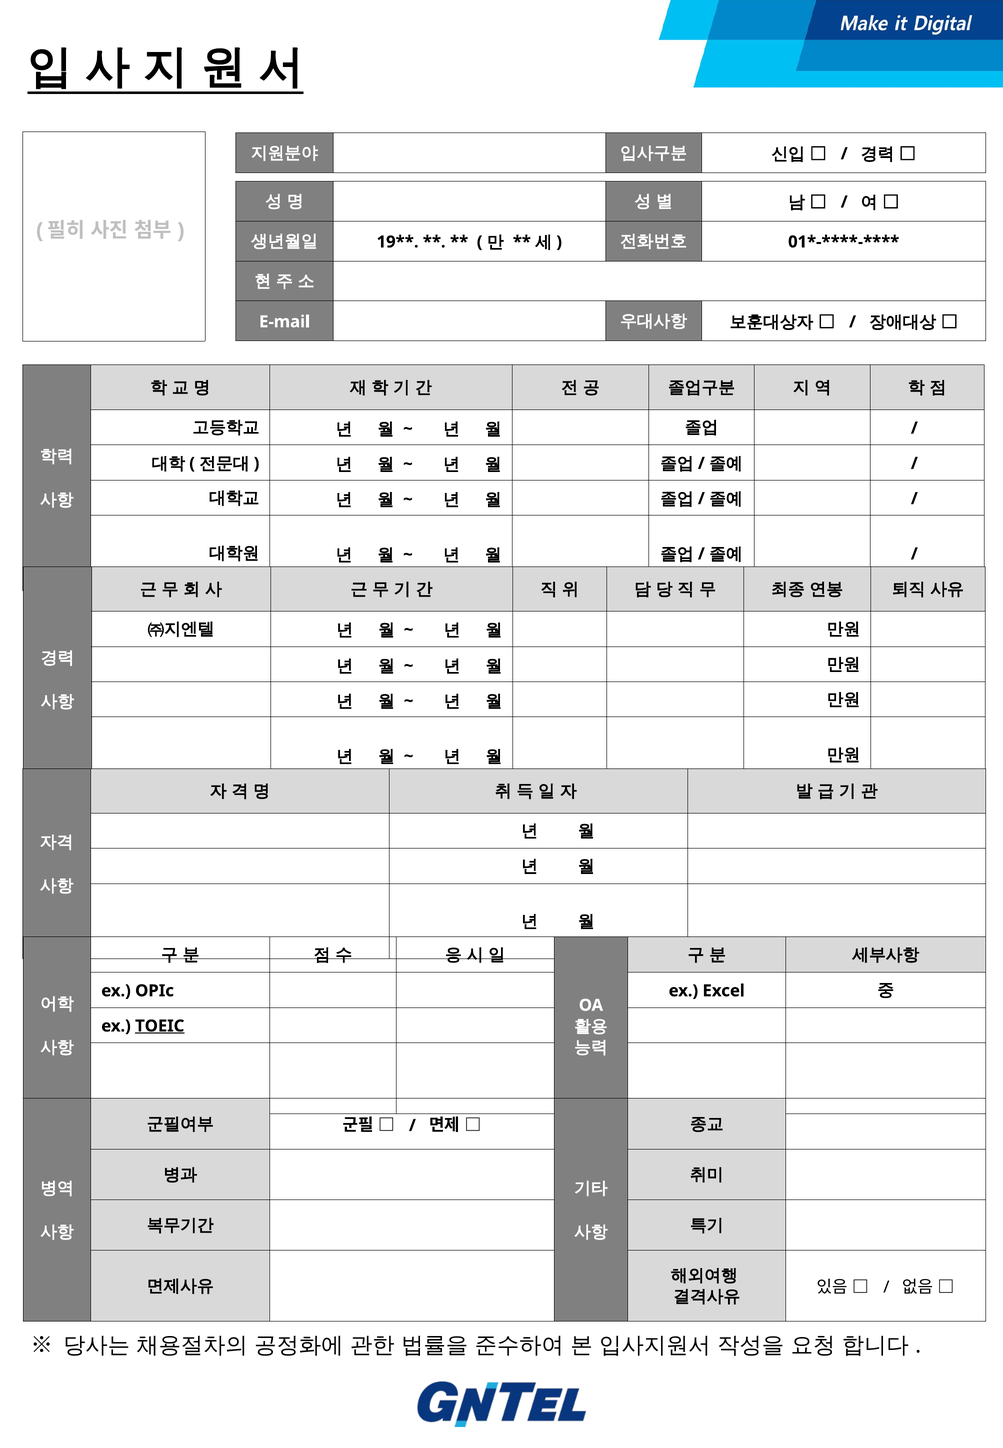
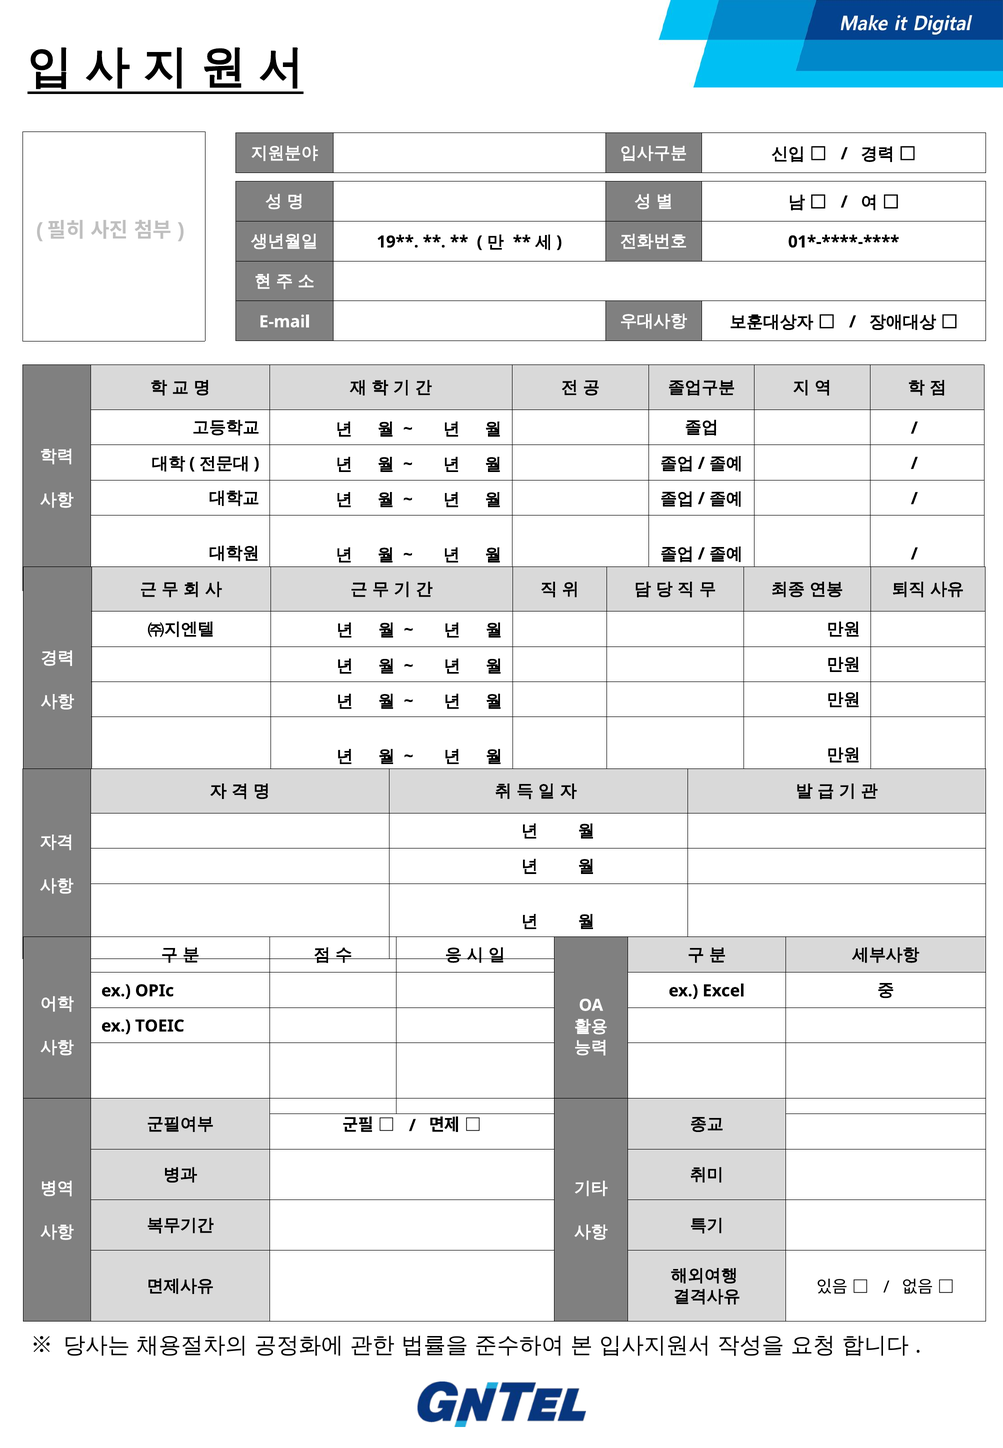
TOEIC underline: present -> none
